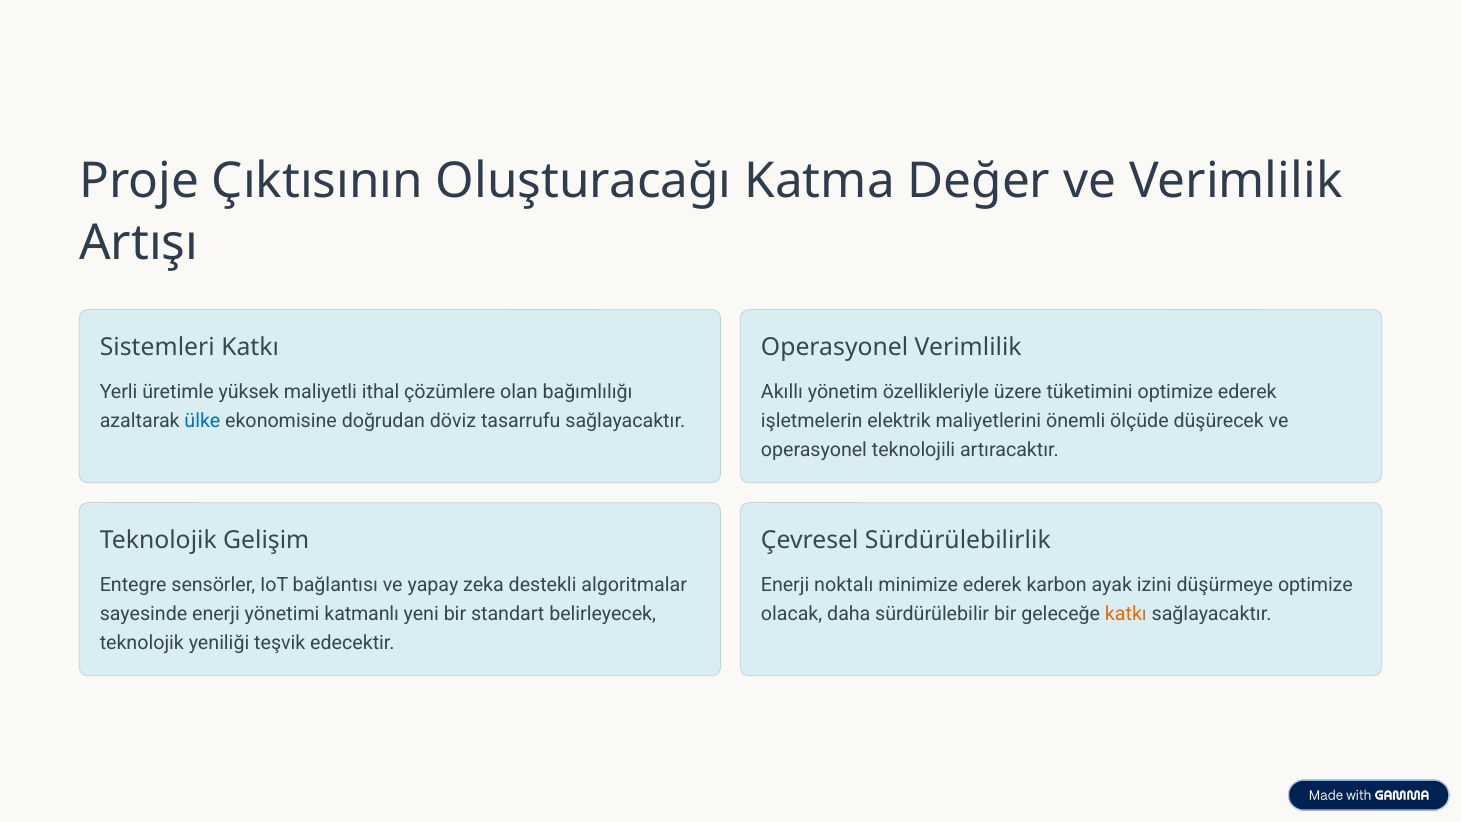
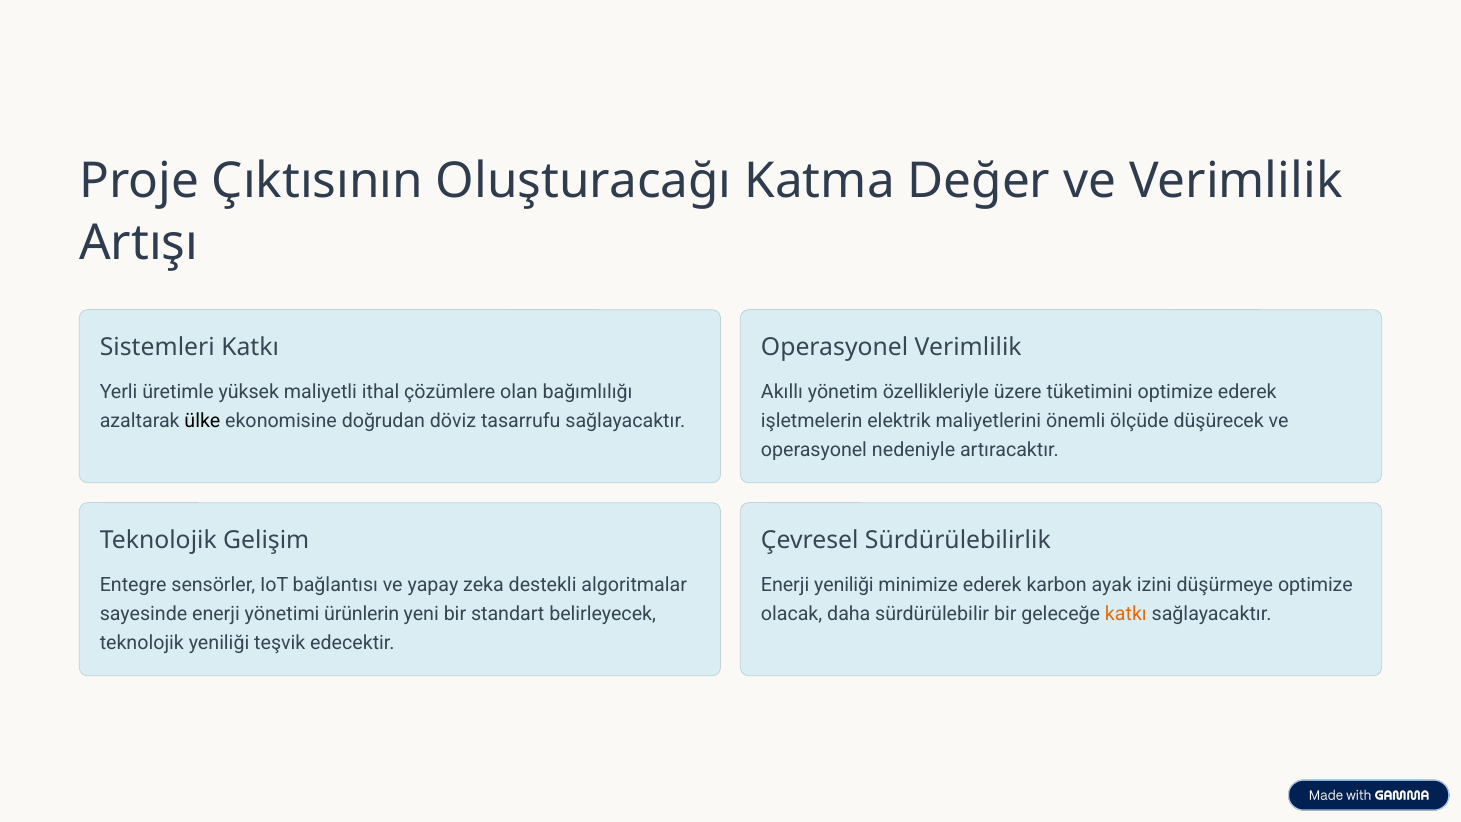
ülke colour: blue -> black
teknolojili: teknolojili -> nedeniyle
Enerji noktalı: noktalı -> yeniliği
katmanlı: katmanlı -> ürünlerin
